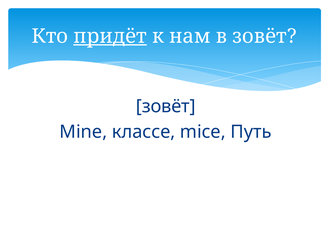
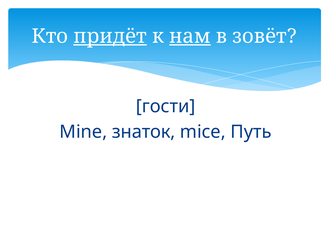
нам underline: none -> present
зовёт at (166, 106): зовёт -> гости
классе: классе -> знаток
